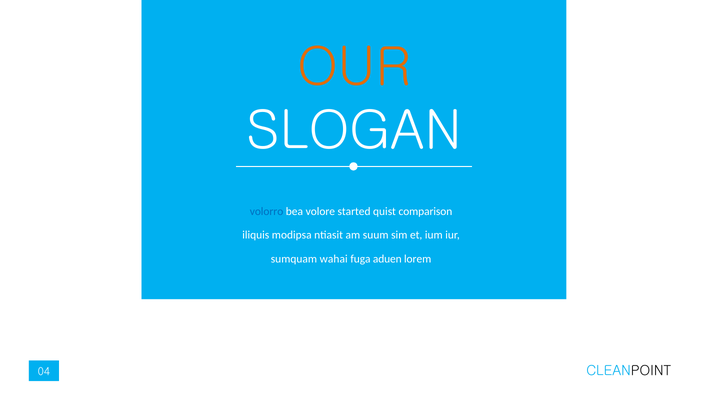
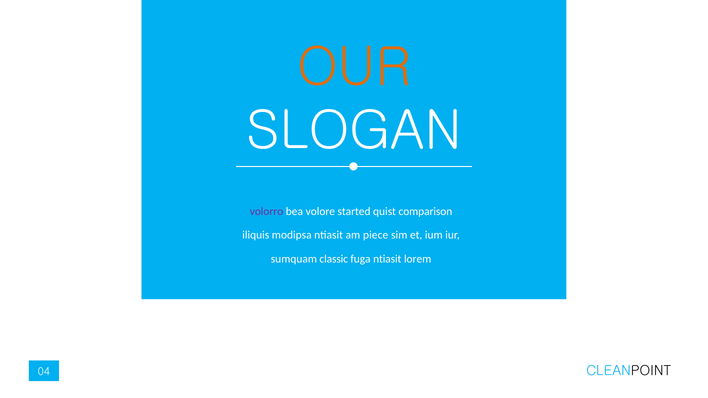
volorro colour: blue -> purple
suum: suum -> piece
wahai: wahai -> classic
fuga aduen: aduen -> ntiasit
